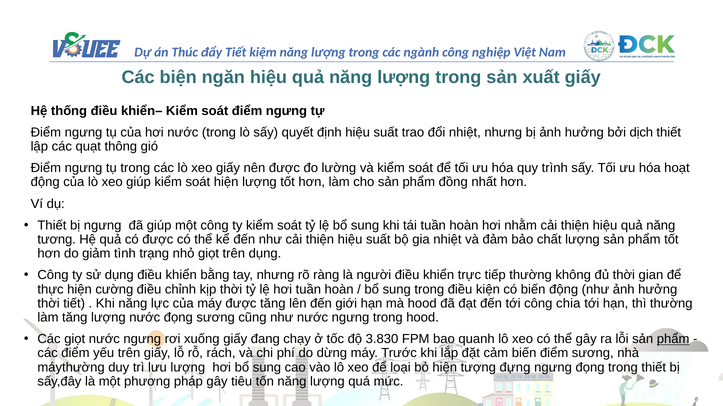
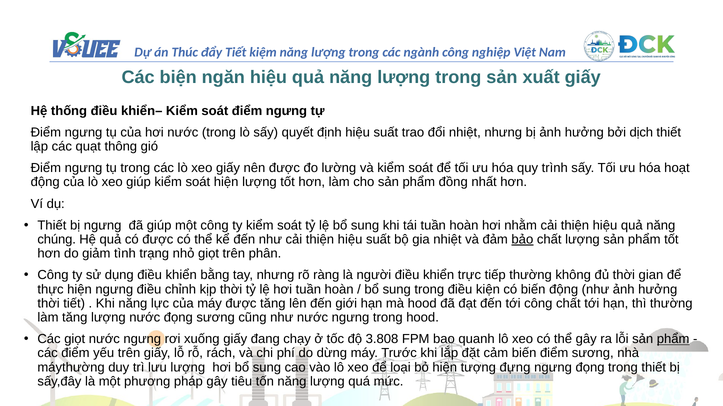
tương: tương -> chúng
bảo underline: none -> present
trên dụng: dụng -> phân
hiện cường: cường -> ngưng
công chia: chia -> chất
3.830: 3.830 -> 3.808
